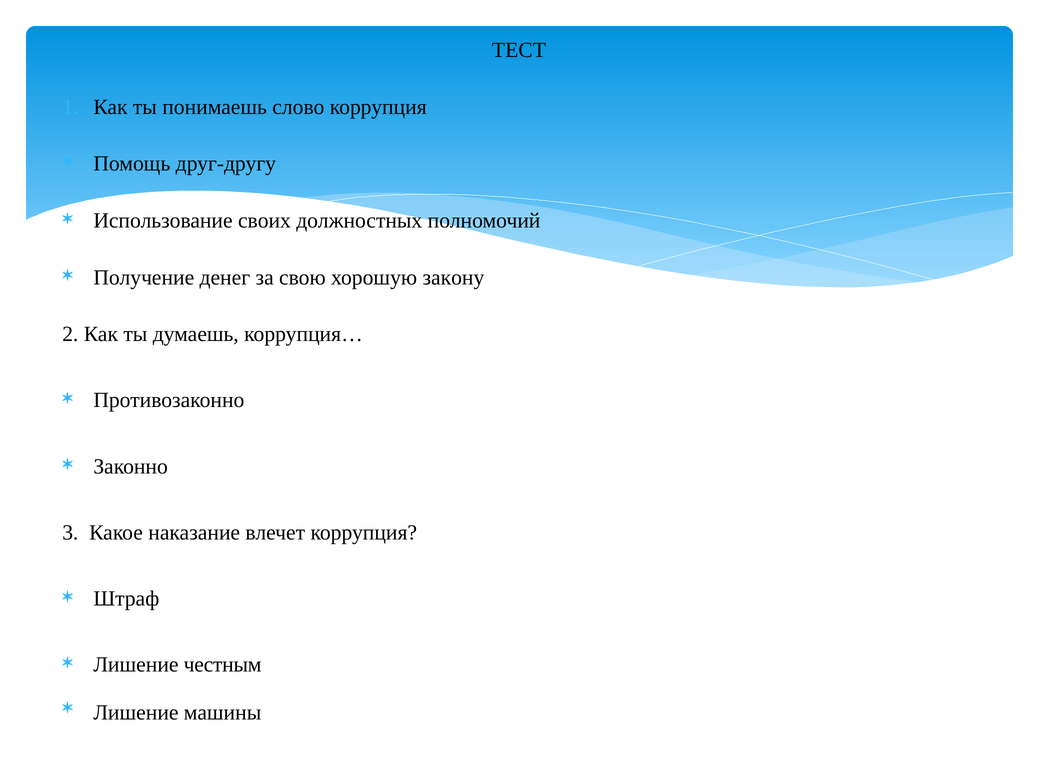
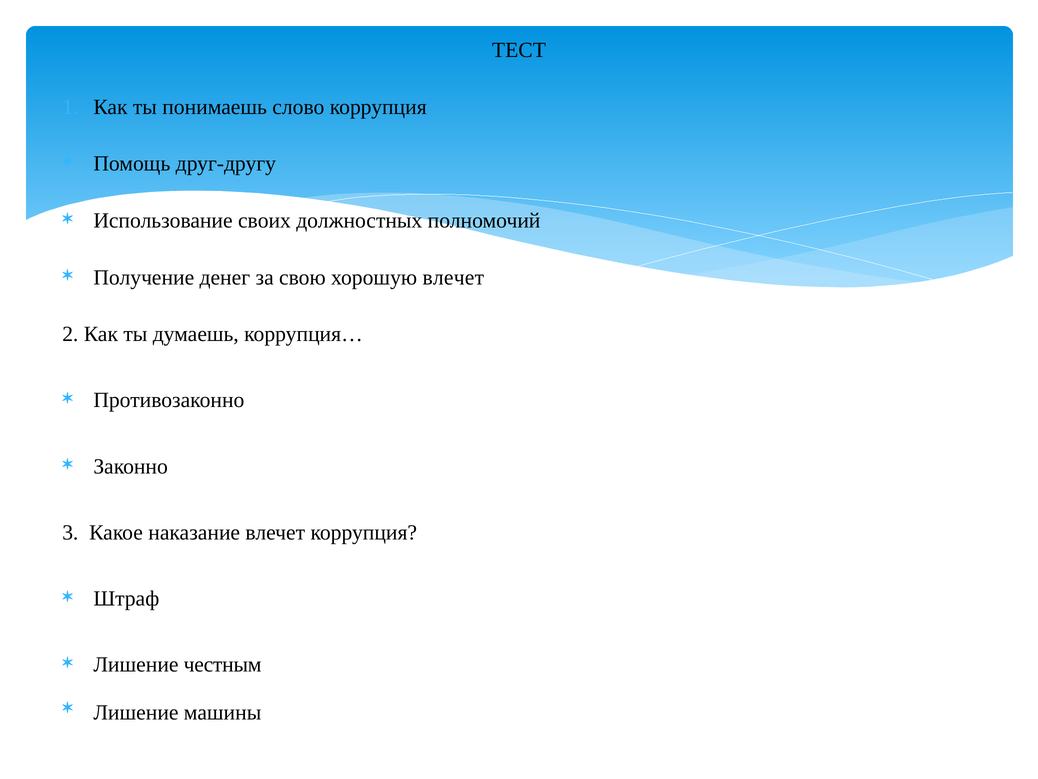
хорошую закону: закону -> влечет
